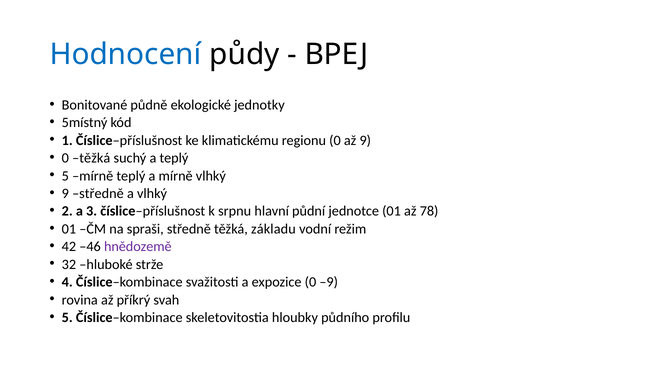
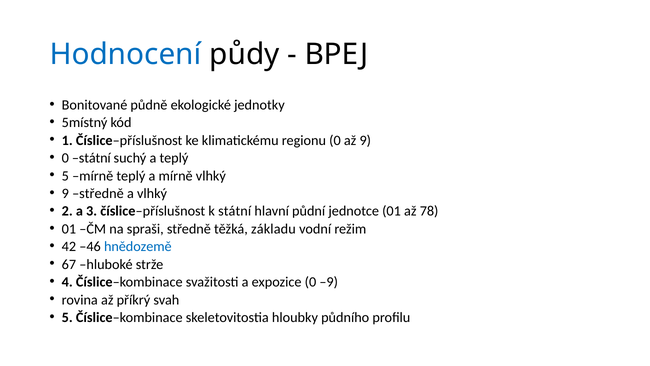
0 těžká: těžká -> státní
k srpnu: srpnu -> státní
hnědozemě colour: purple -> blue
32: 32 -> 67
